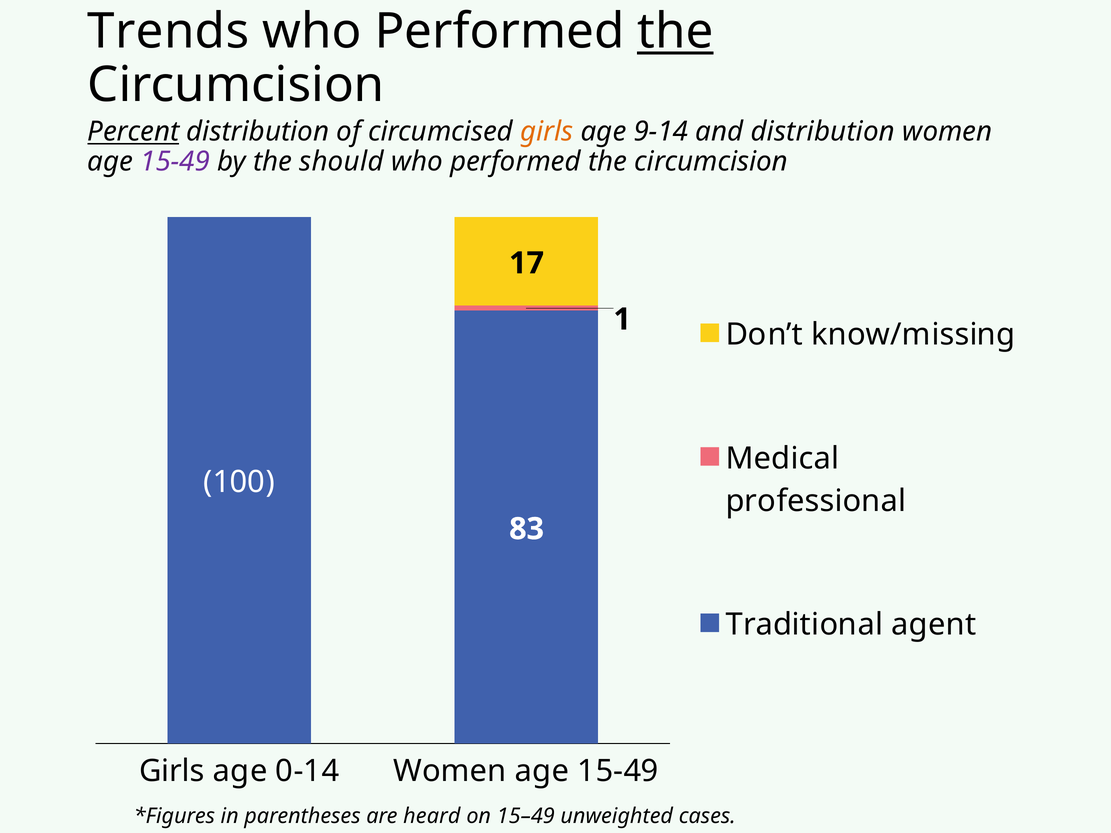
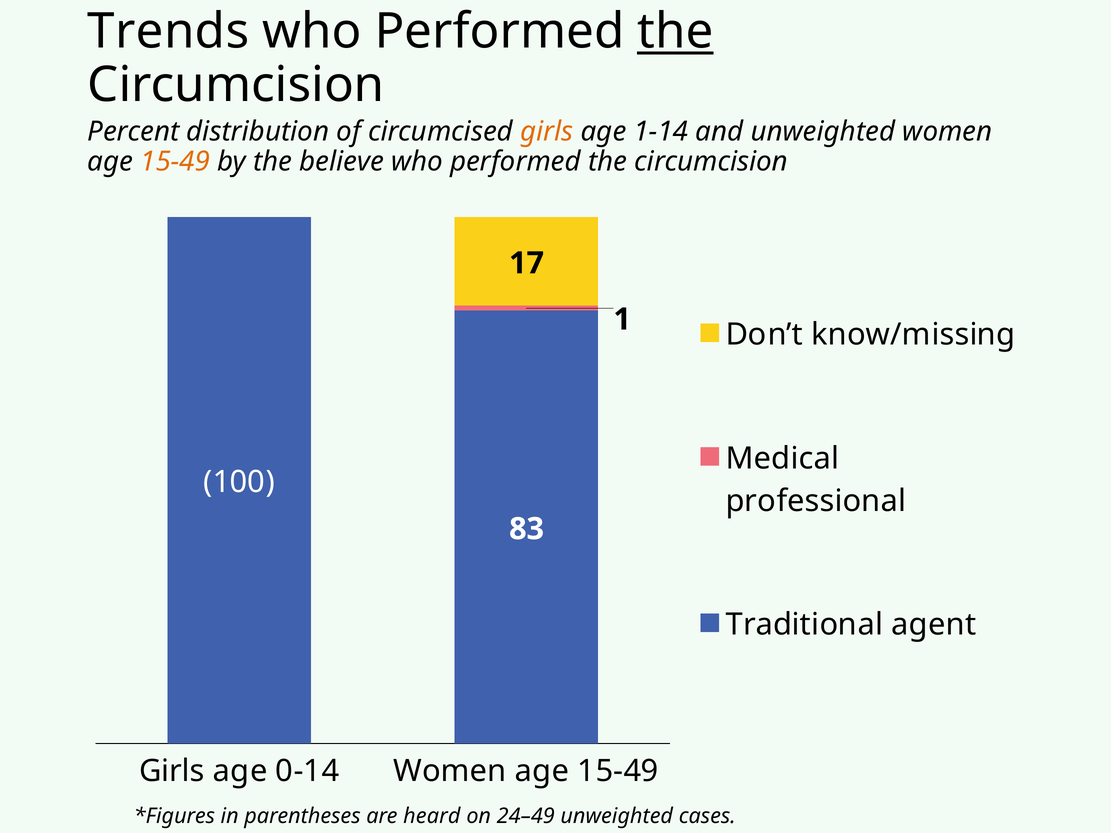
Percent underline: present -> none
9-14: 9-14 -> 1-14
and distribution: distribution -> unweighted
15-49 at (175, 162) colour: purple -> orange
should: should -> believe
15–49: 15–49 -> 24–49
